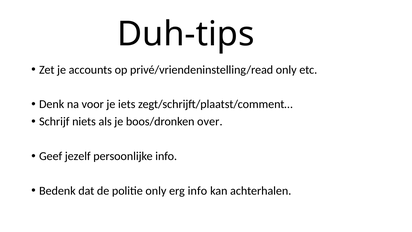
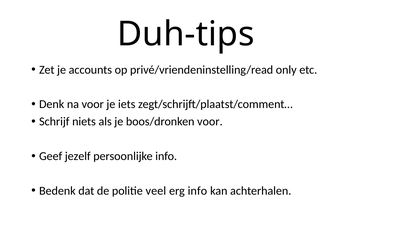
boos/dronken over: over -> voor
politie only: only -> veel
